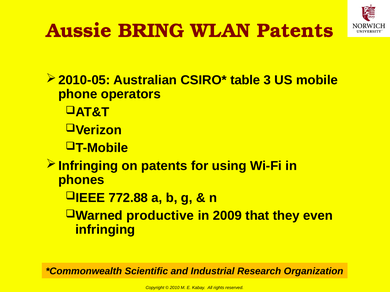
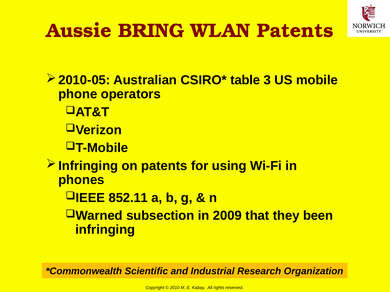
772.88: 772.88 -> 852.11
productive: productive -> subsection
even: even -> been
